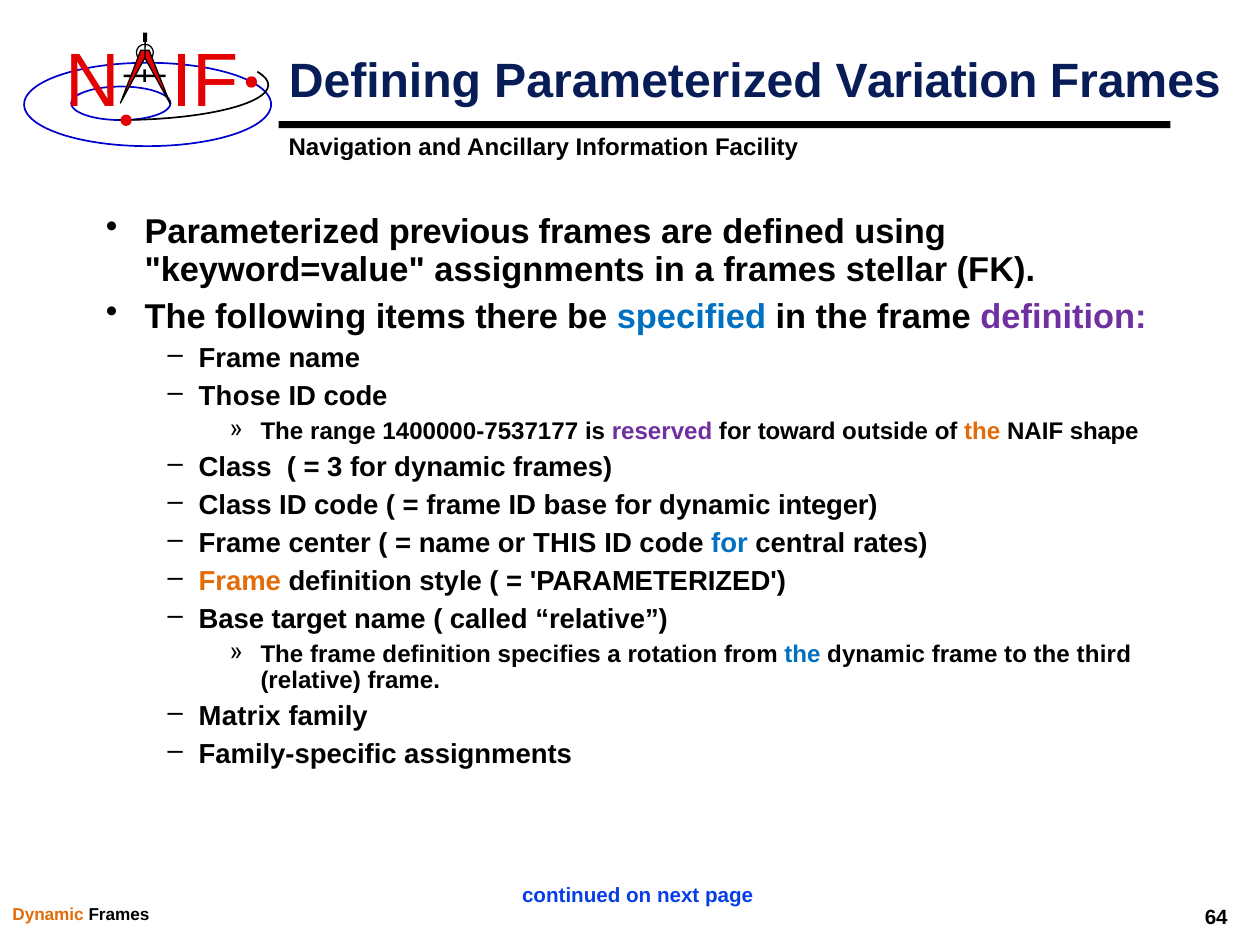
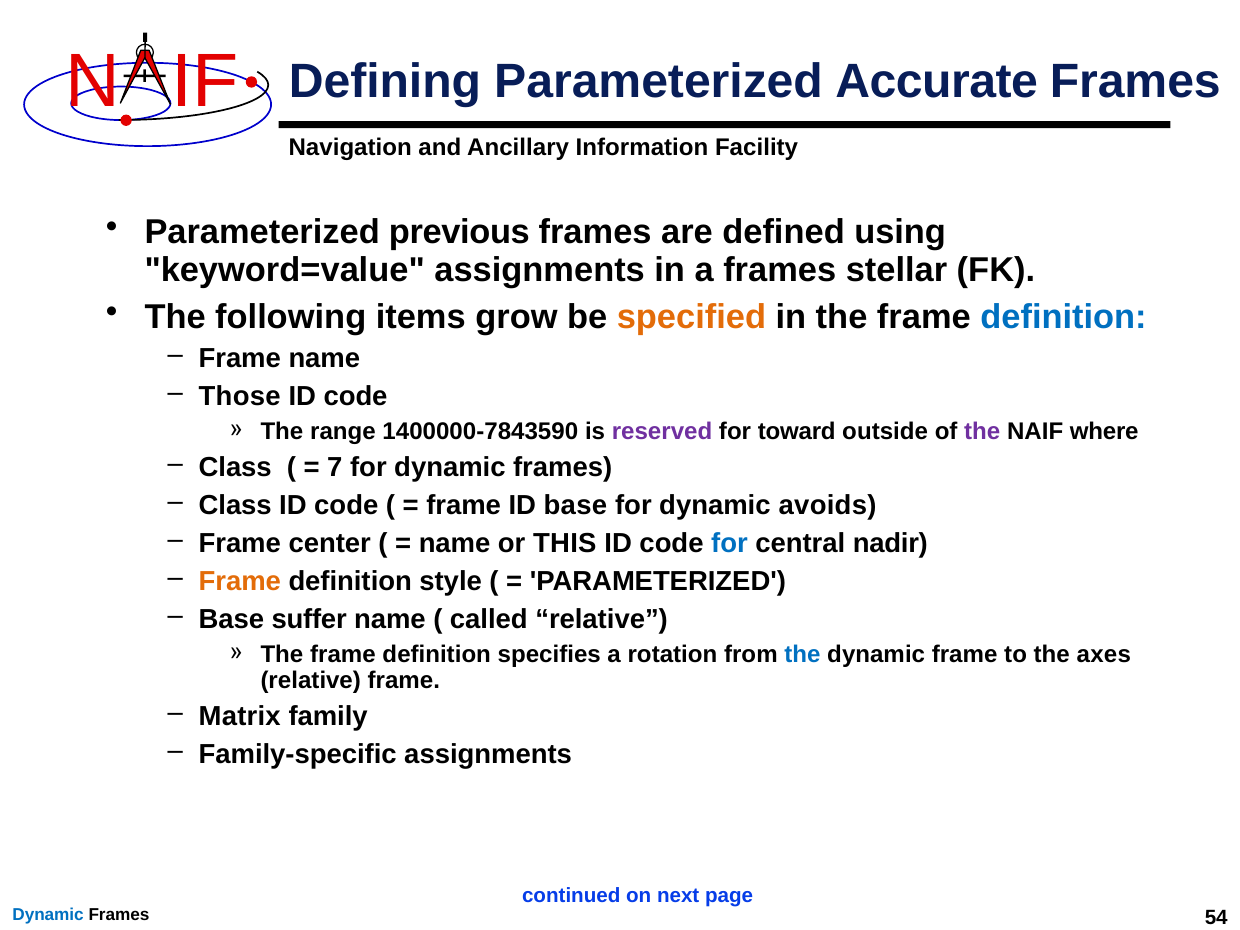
Variation: Variation -> Accurate
there: there -> grow
specified colour: blue -> orange
definition at (1064, 317) colour: purple -> blue
1400000-7537177: 1400000-7537177 -> 1400000-7843590
the at (982, 432) colour: orange -> purple
shape: shape -> where
3: 3 -> 7
integer: integer -> avoids
rates: rates -> nadir
target: target -> suffer
third: third -> axes
Dynamic at (48, 915) colour: orange -> blue
64: 64 -> 54
